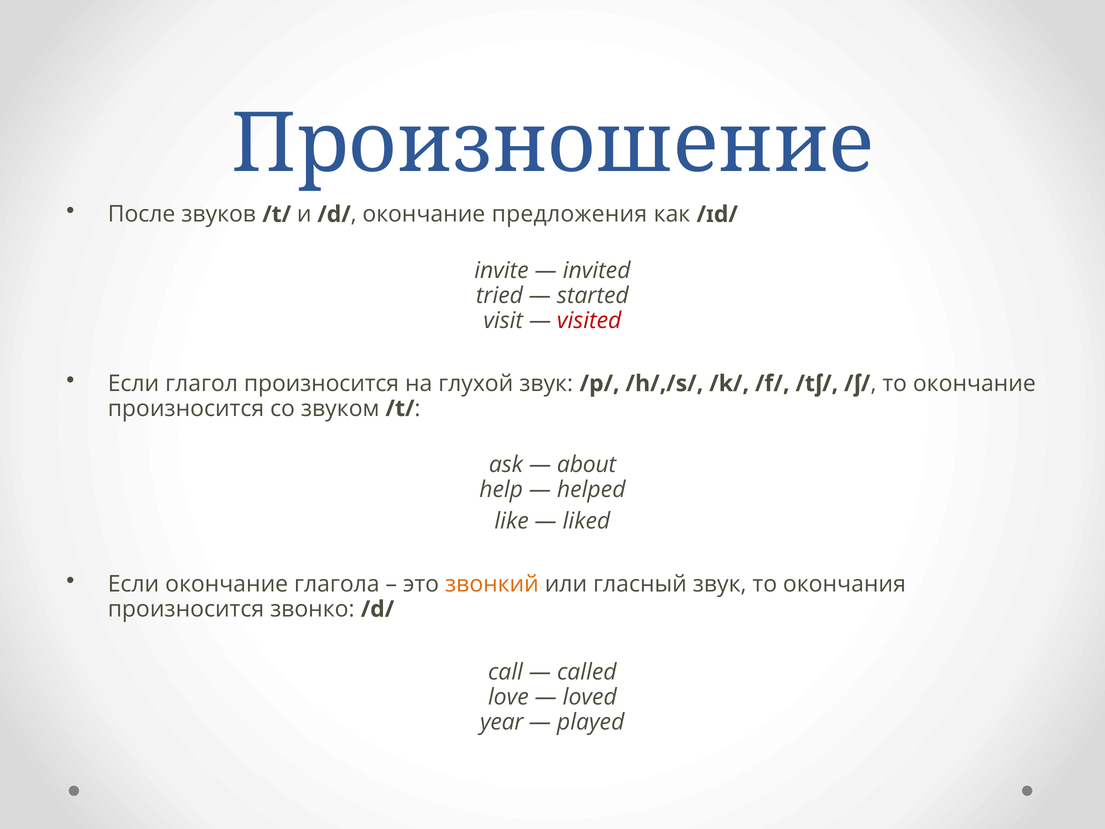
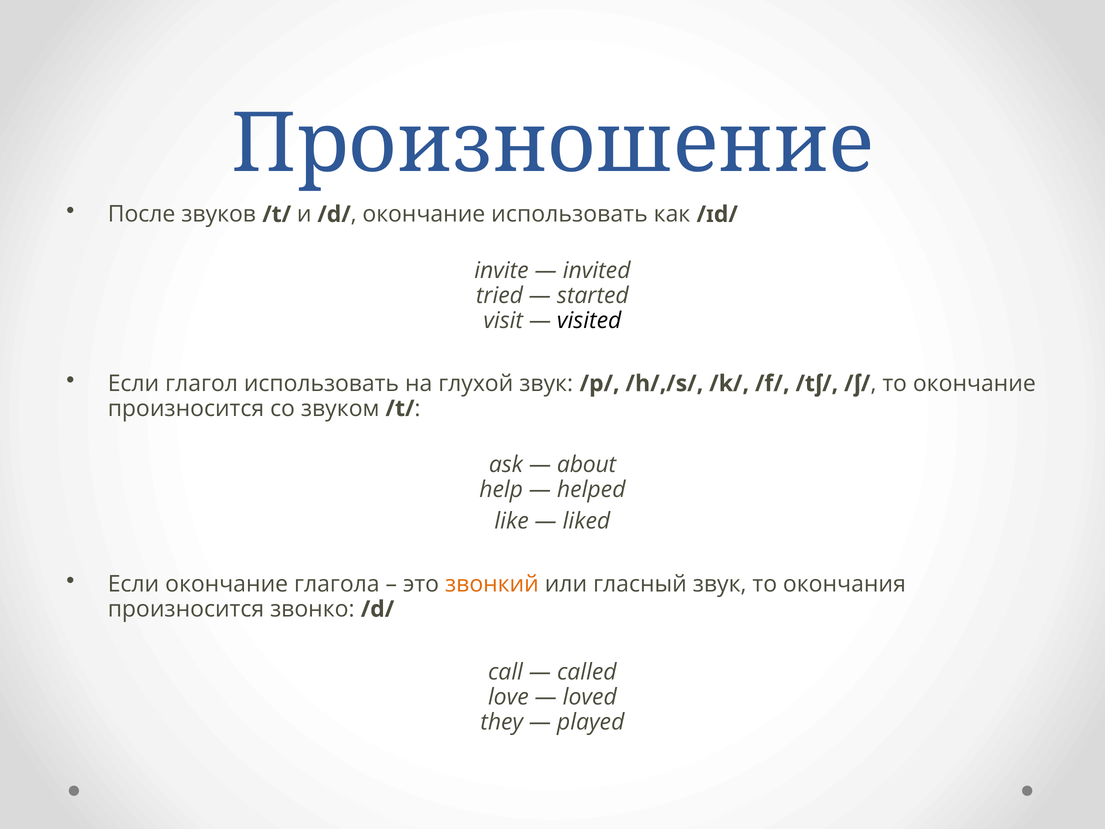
окончание предложения: предложения -> использовать
visited colour: red -> black
глагол произносится: произносится -> использовать
year: year -> they
